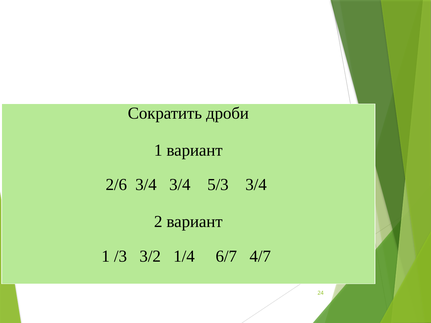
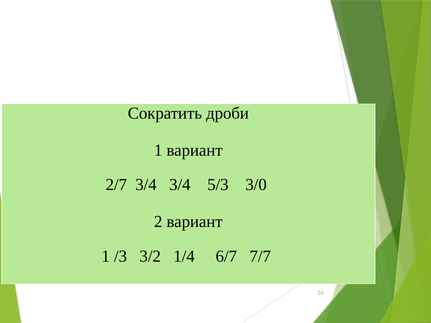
2/6: 2/6 -> 2/7
5/3 3/4: 3/4 -> 3/0
4/7: 4/7 -> 7/7
